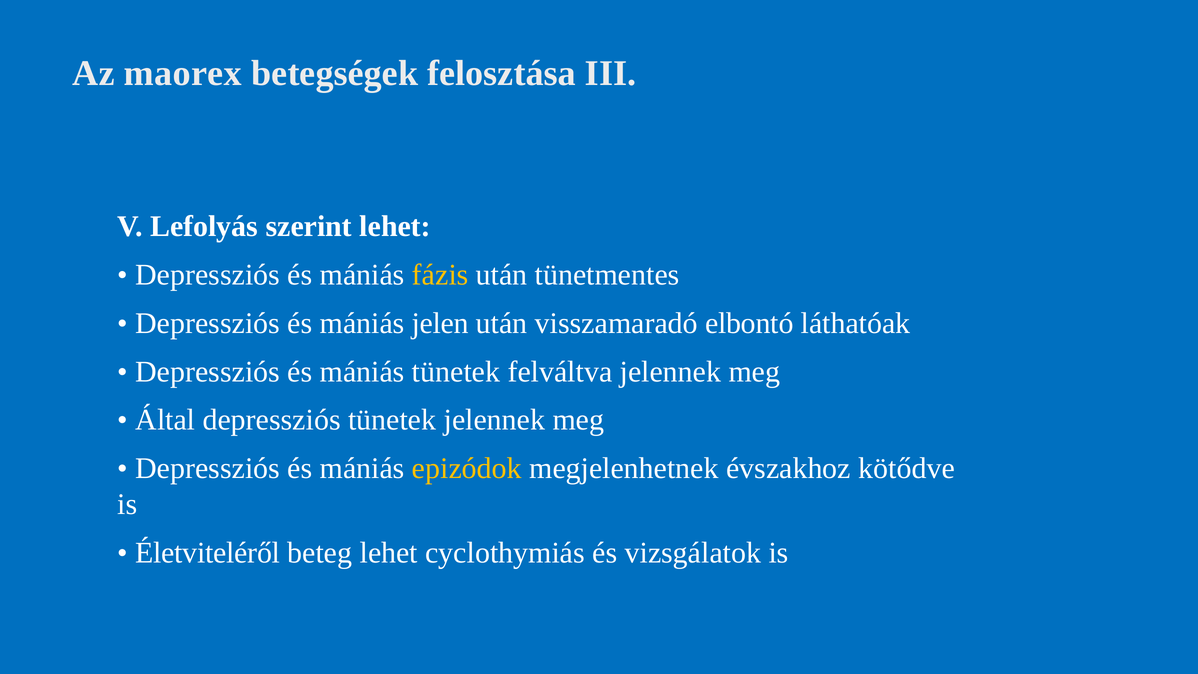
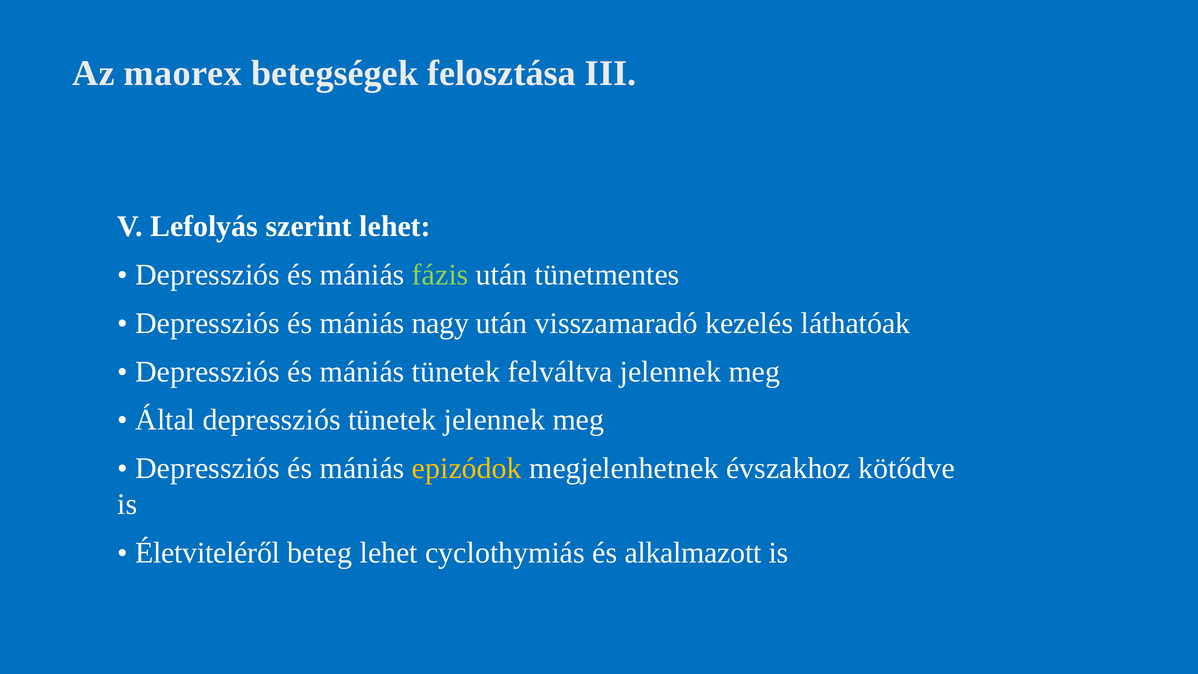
fázis colour: yellow -> light green
jelen: jelen -> nagy
elbontó: elbontó -> kezelés
vizsgálatok: vizsgálatok -> alkalmazott
